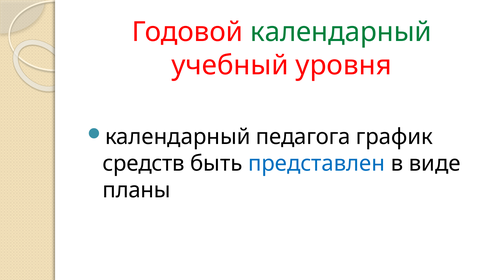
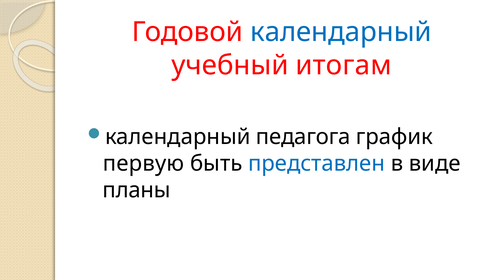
календарный at (341, 32) colour: green -> blue
уровня: уровня -> итогам
средств: средств -> первую
